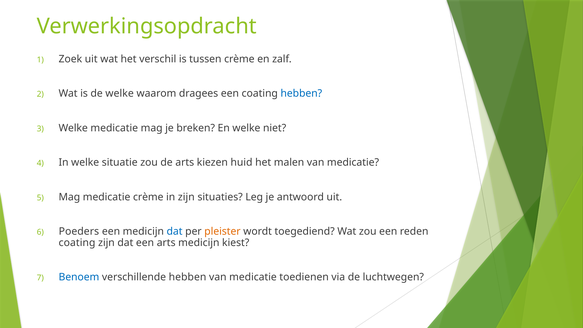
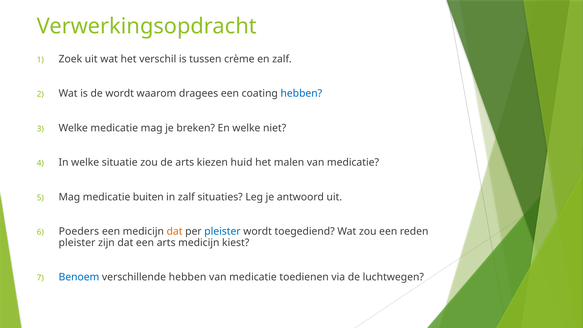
de welke: welke -> wordt
medicatie crème: crème -> buiten
in zijn: zijn -> zalf
dat at (175, 231) colour: blue -> orange
pleister at (222, 231) colour: orange -> blue
coating at (77, 243): coating -> pleister
